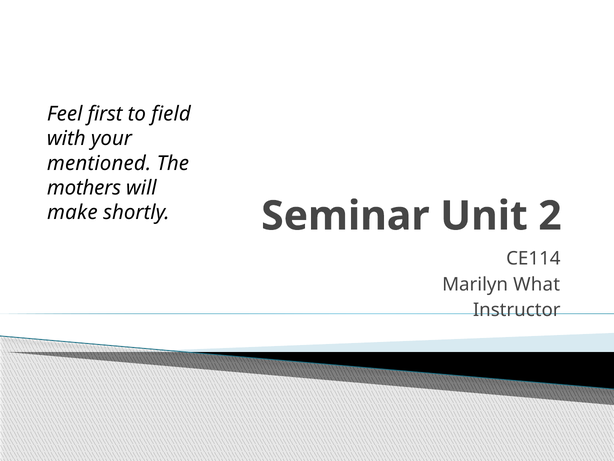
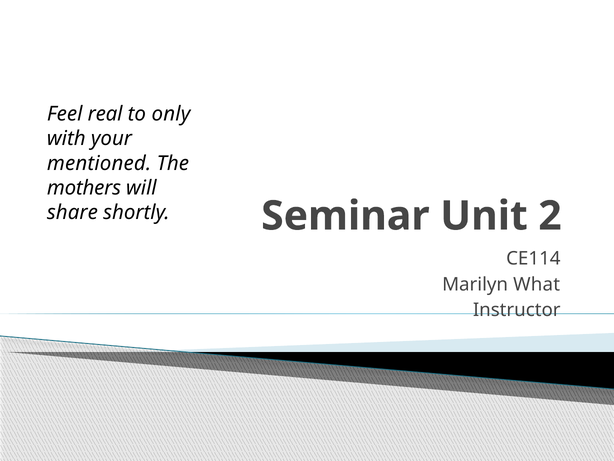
first: first -> real
field: field -> only
make: make -> share
